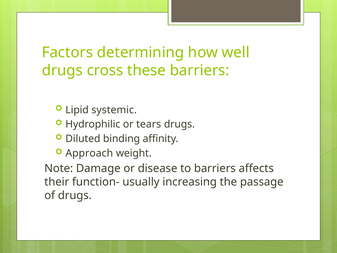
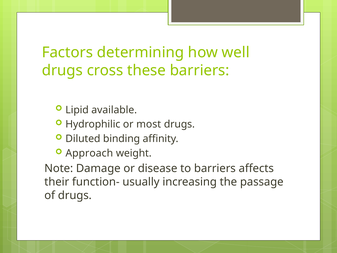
systemic: systemic -> available
tears: tears -> most
